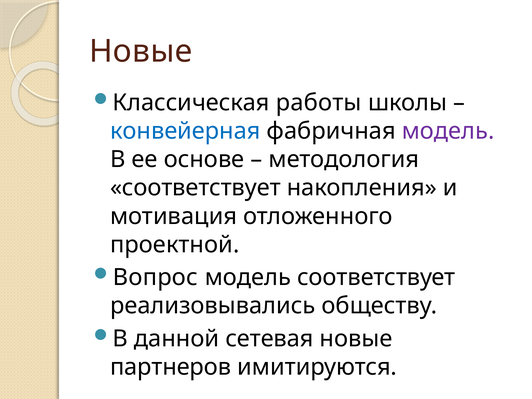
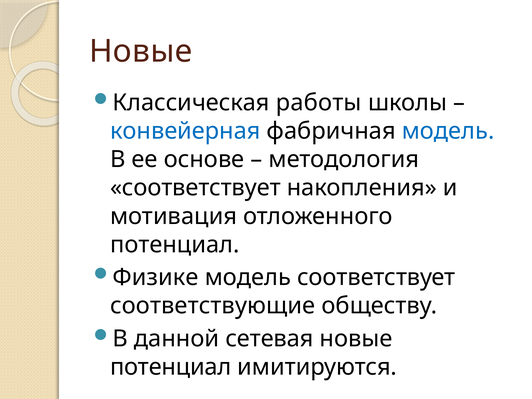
модель at (448, 131) colour: purple -> blue
проектной at (175, 245): проектной -> потенциал
Вопрос: Вопрос -> Физике
реализовывались: реализовывались -> соответствующие
партнеров at (171, 367): партнеров -> потенциал
